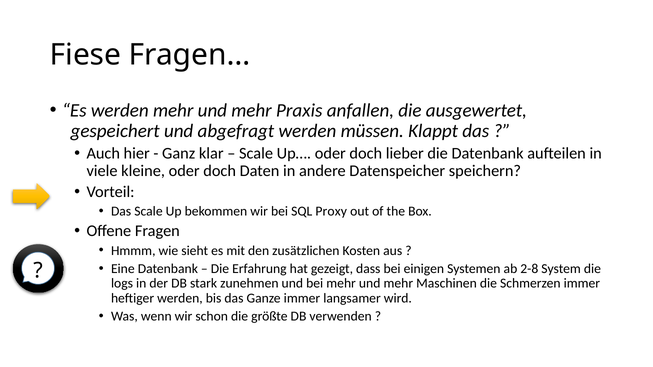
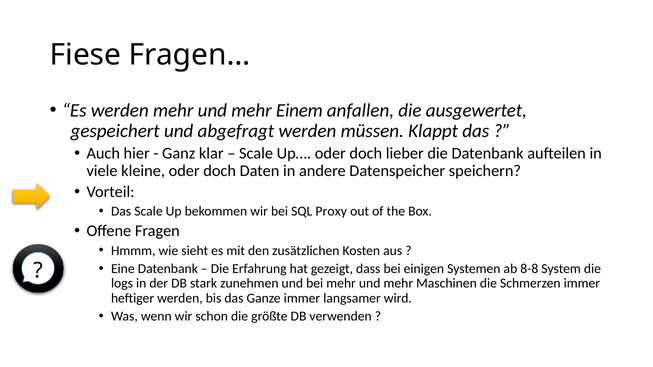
Praxis: Praxis -> Einem
2-8: 2-8 -> 8-8
